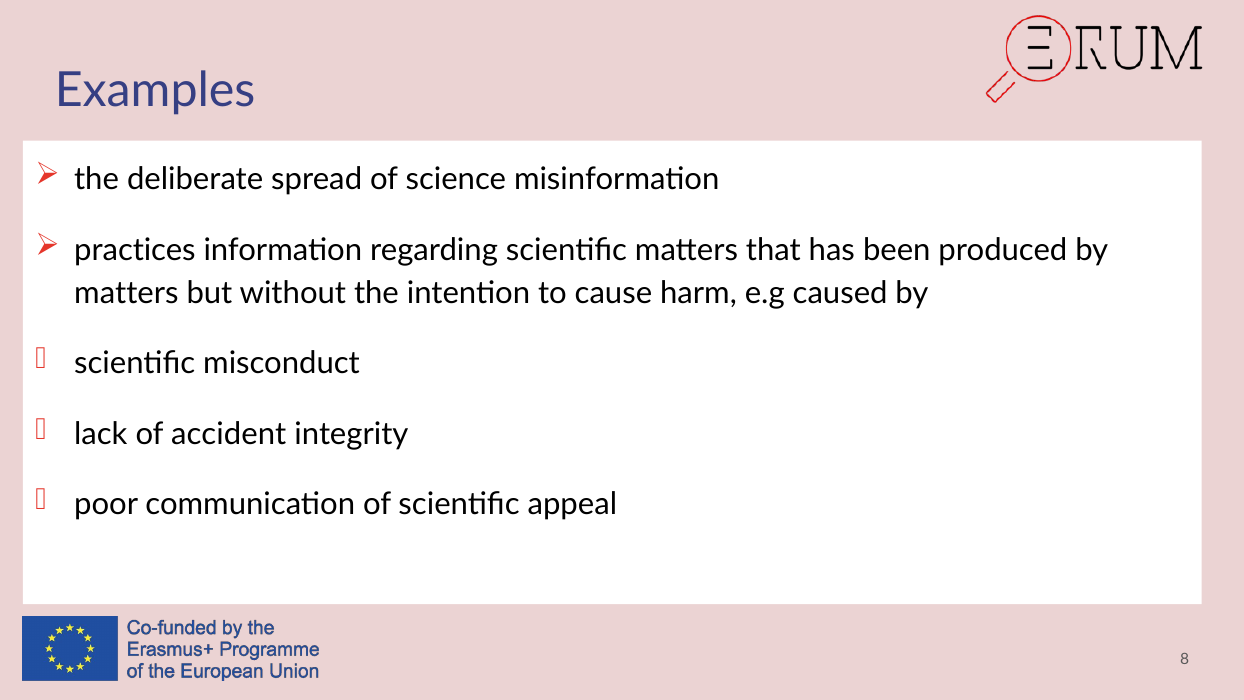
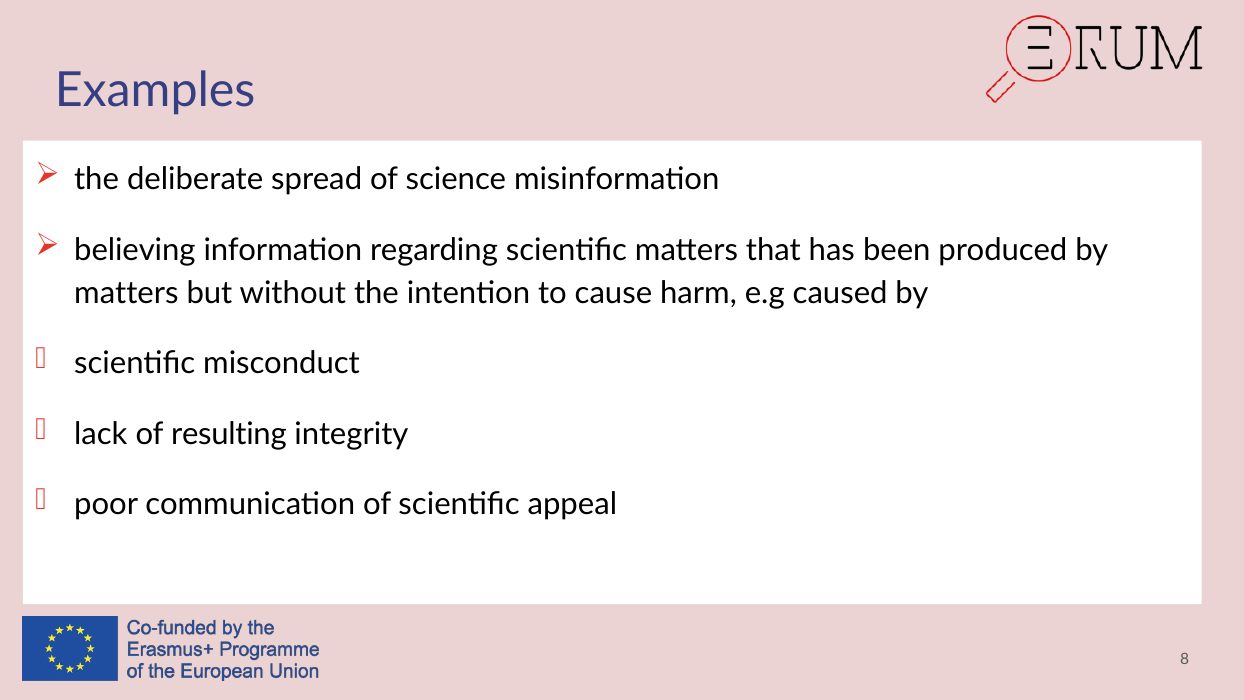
practices: practices -> believing
accident: accident -> resulting
